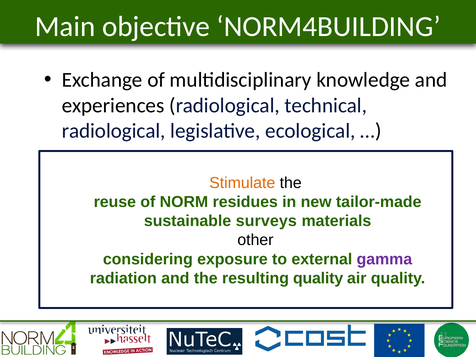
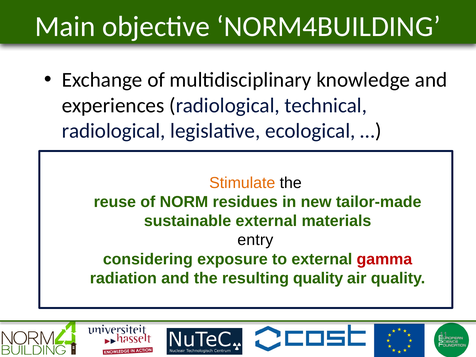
sustainable surveys: surveys -> external
other: other -> entry
gamma colour: purple -> red
